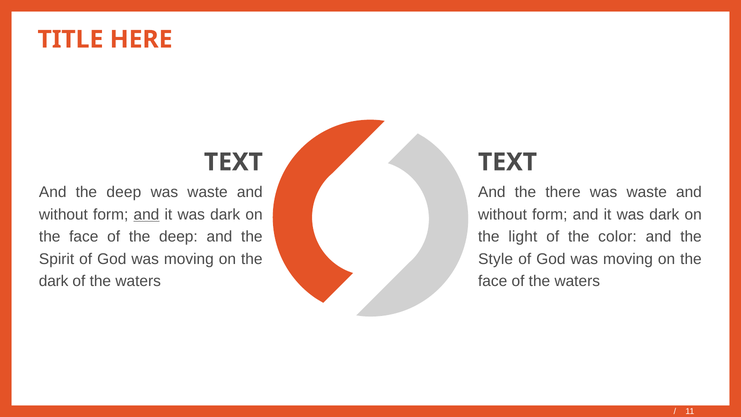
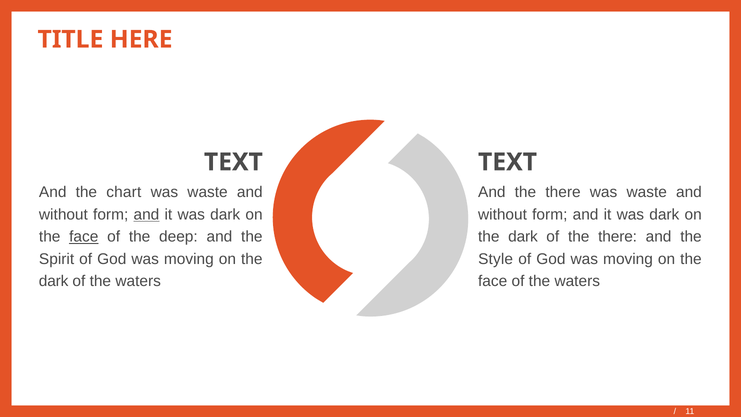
And the deep: deep -> chart
face at (84, 237) underline: none -> present
light at (523, 237): light -> dark
of the color: color -> there
